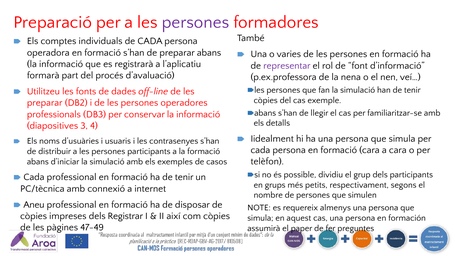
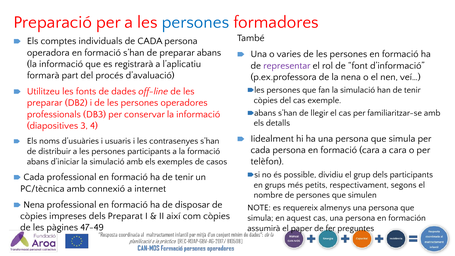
persones at (195, 22) colour: purple -> blue
Aneu at (34, 205): Aneu -> Nena
Registrar: Registrar -> Preparat
